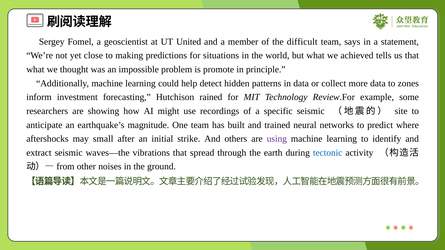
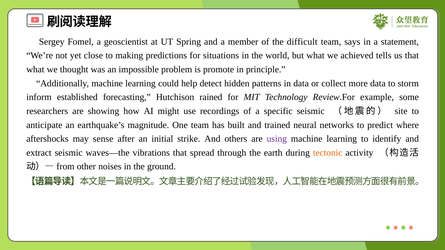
United: United -> Spring
zones: zones -> storm
investment: investment -> established
small: small -> sense
tectonic colour: blue -> orange
